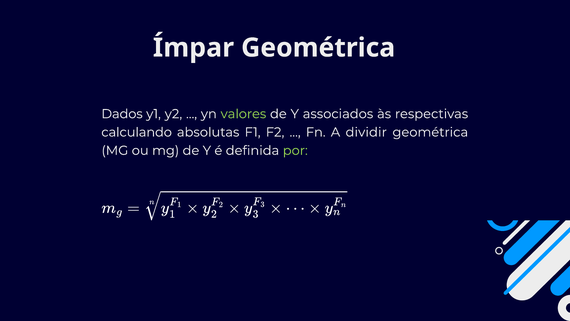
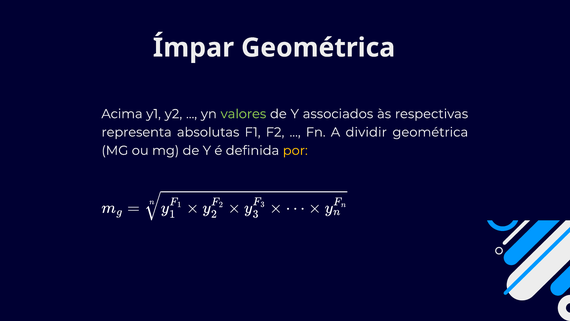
Dados: Dados -> Acima
calculando: calculando -> representa
por colour: light green -> yellow
